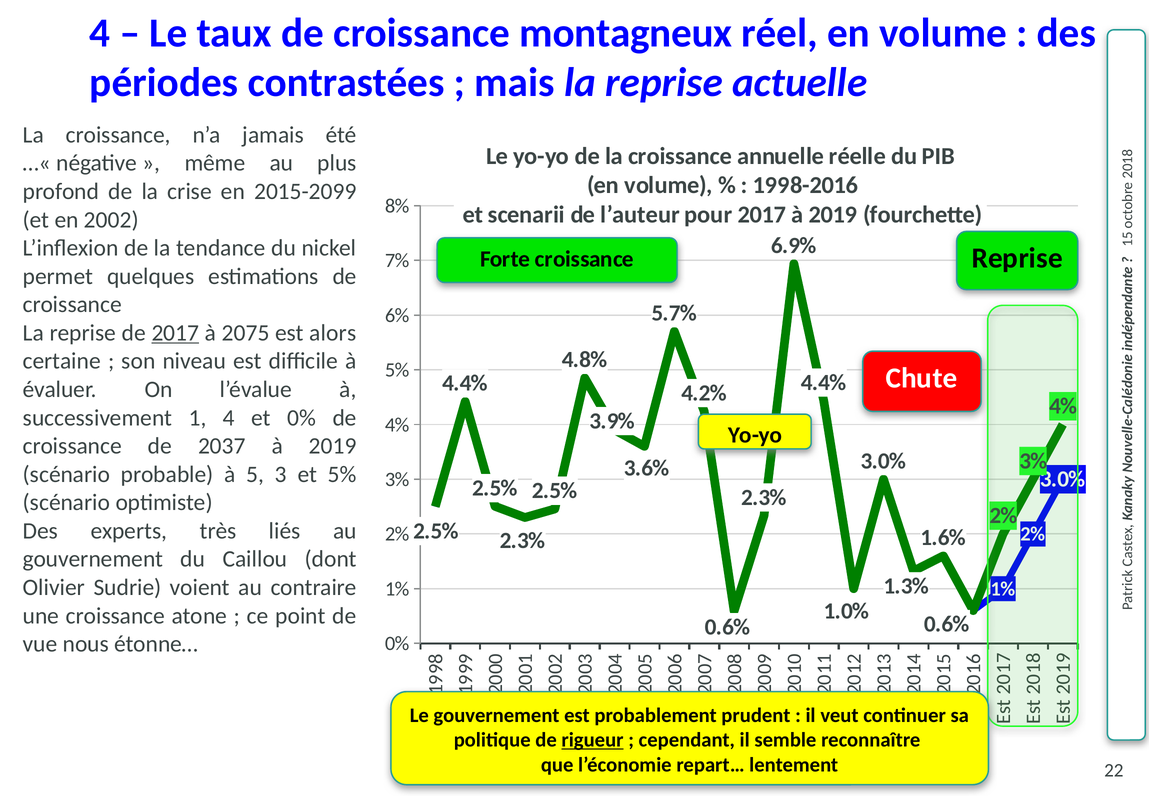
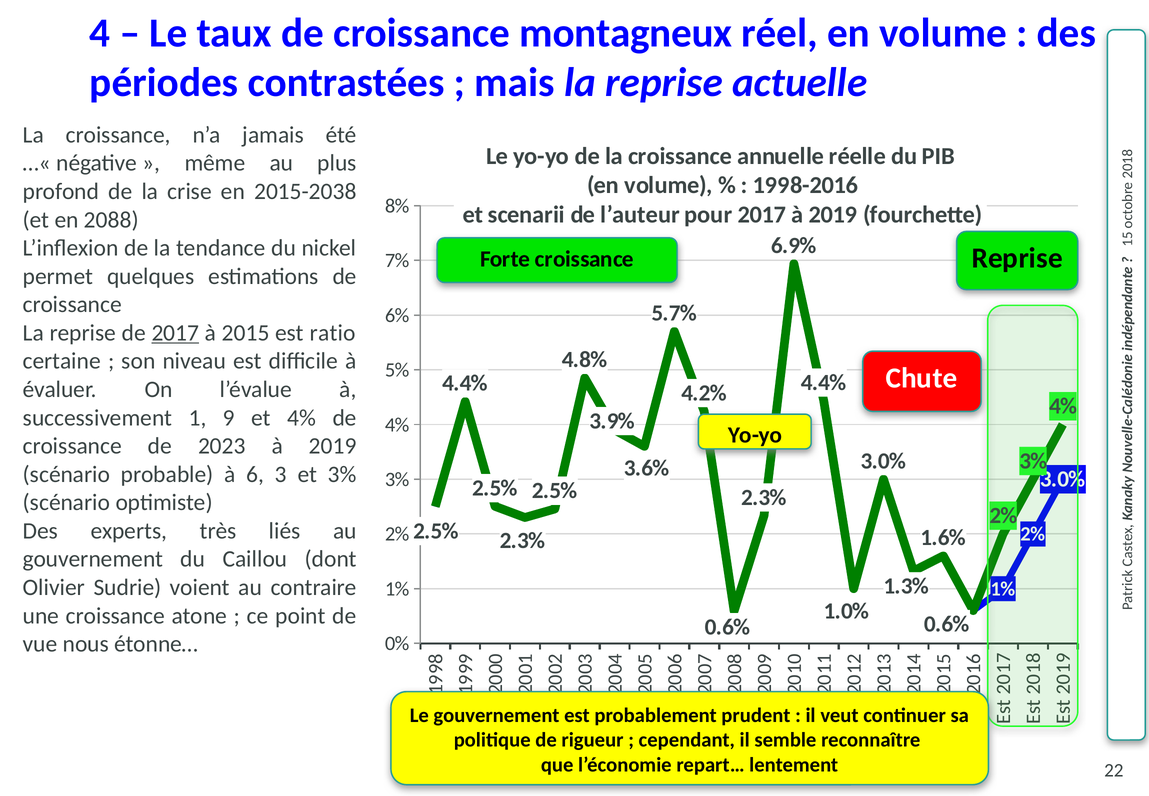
2015-2099: 2015-2099 -> 2015-2038
2002: 2002 -> 2088
2075: 2075 -> 2015
alors: alors -> ratio
successivement 1 4: 4 -> 9
et 0%: 0% -> 4%
2037: 2037 -> 2023
à 5: 5 -> 6
et 5%: 5% -> 3%
rigueur underline: present -> none
